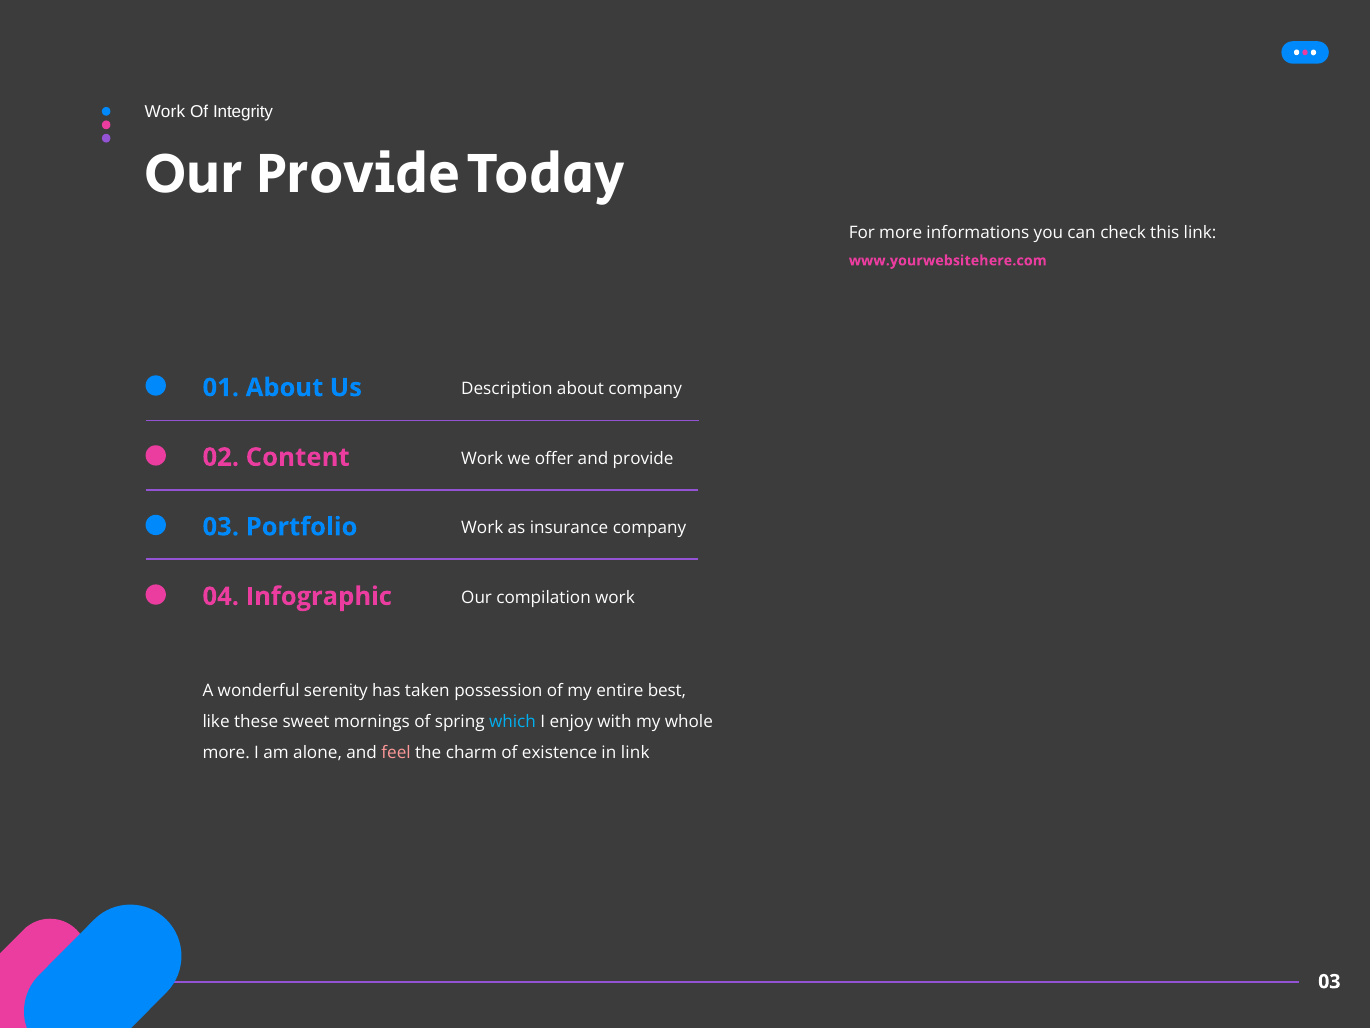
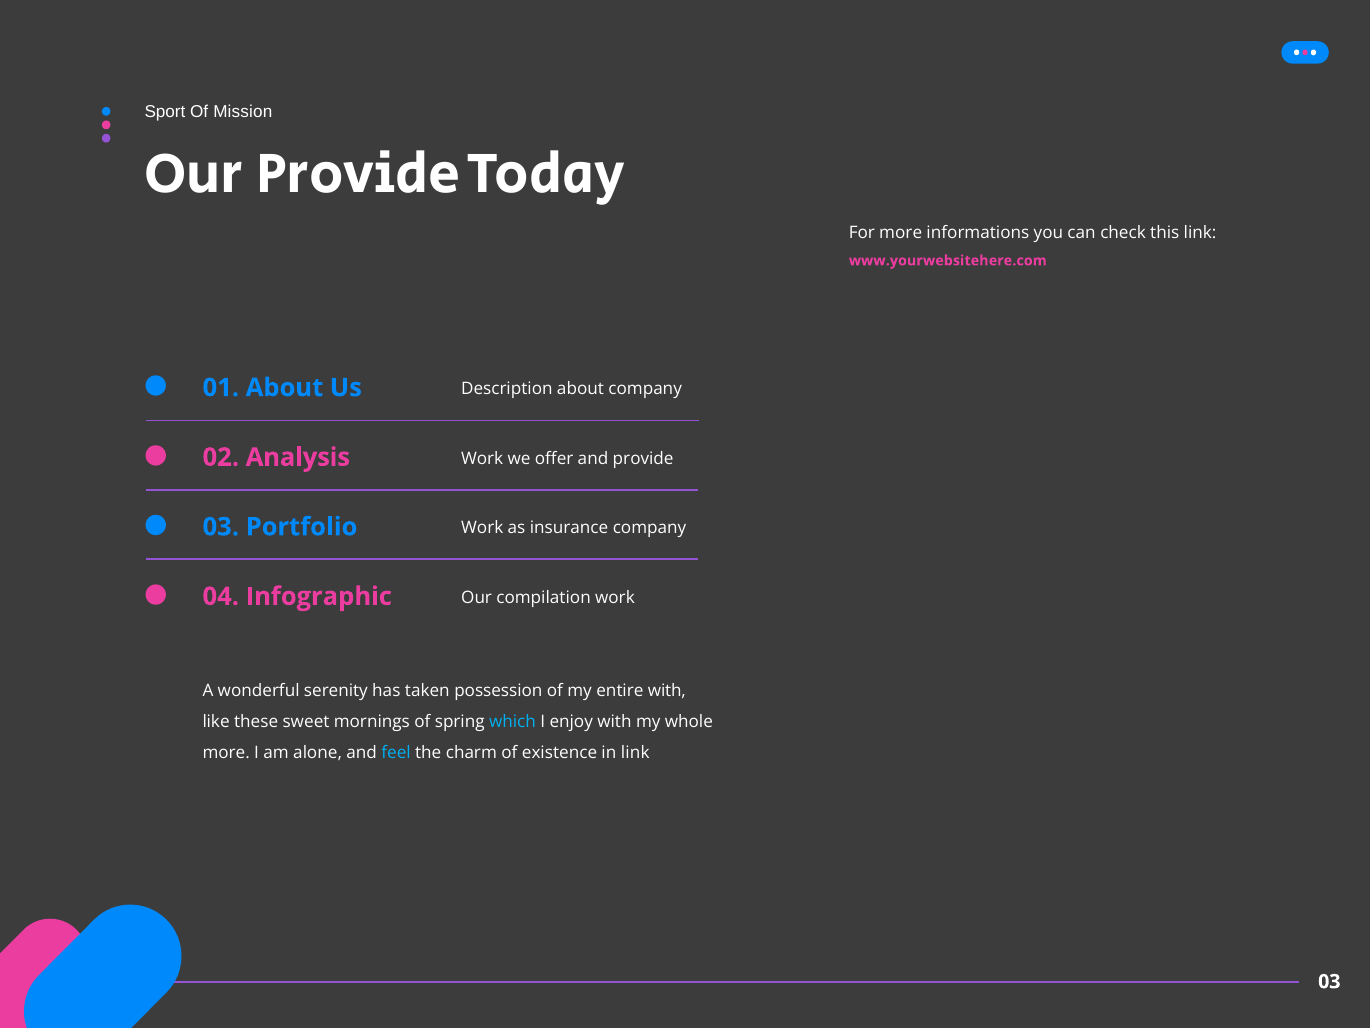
Work at (165, 112): Work -> Sport
Integrity: Integrity -> Mission
Content: Content -> Analysis
entire best: best -> with
feel colour: pink -> light blue
